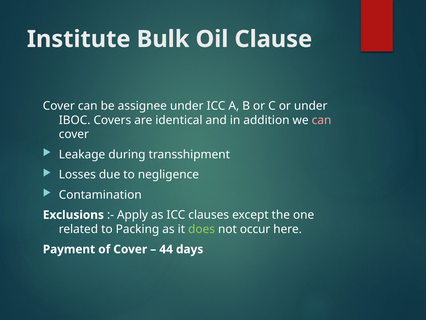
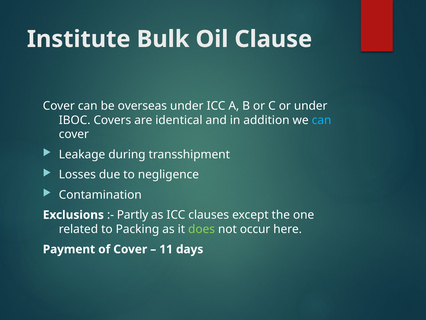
assignee: assignee -> overseas
can at (321, 120) colour: pink -> light blue
Apply: Apply -> Partly
44: 44 -> 11
